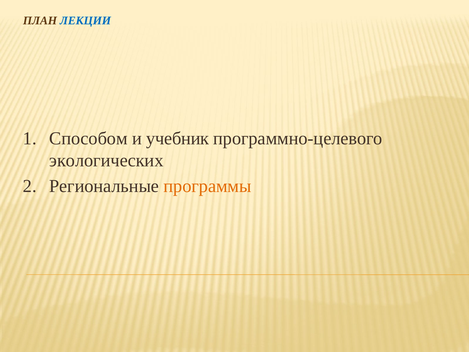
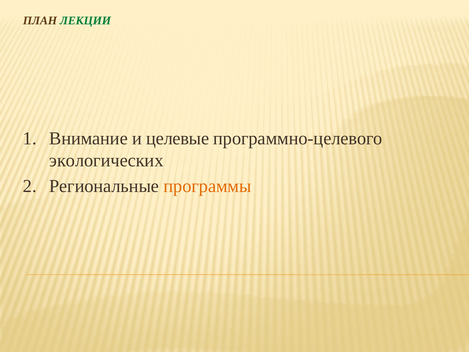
ЛЕКЦИИ colour: blue -> green
Способом: Способом -> Внимание
учебник: учебник -> целевые
